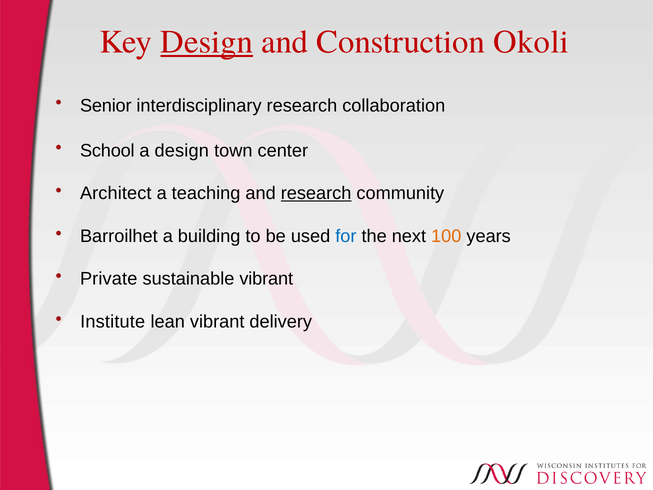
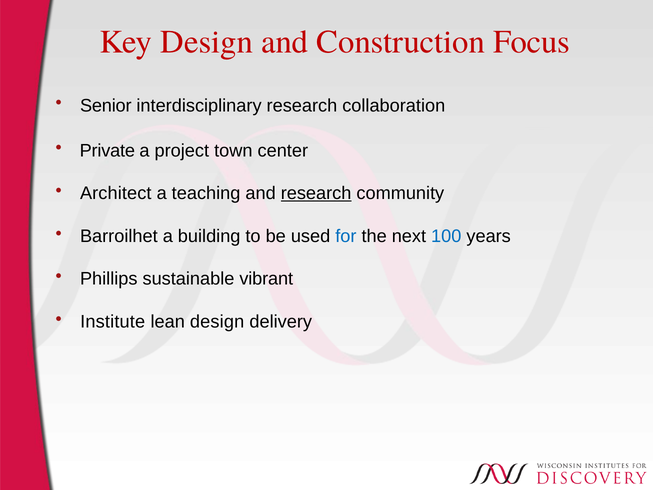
Design at (207, 42) underline: present -> none
Okoli: Okoli -> Focus
School: School -> Private
a design: design -> project
100 colour: orange -> blue
Private: Private -> Phillips
lean vibrant: vibrant -> design
